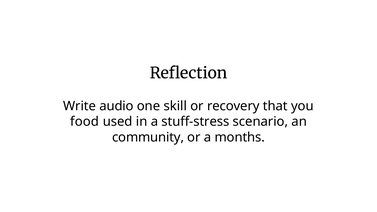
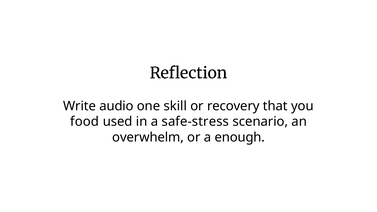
stuff-stress: stuff-stress -> safe-stress
community: community -> overwhelm
months: months -> enough
